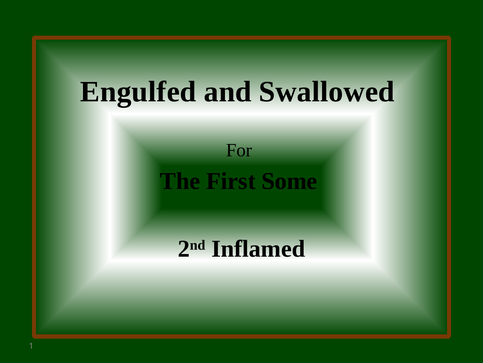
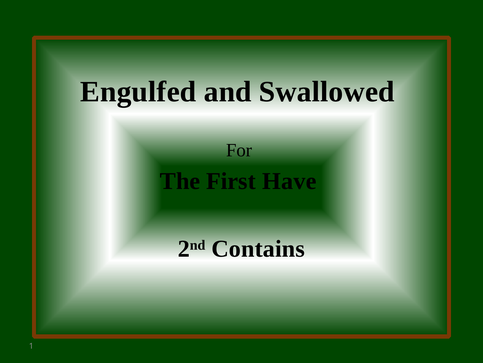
Some: Some -> Have
Inflamed: Inflamed -> Contains
